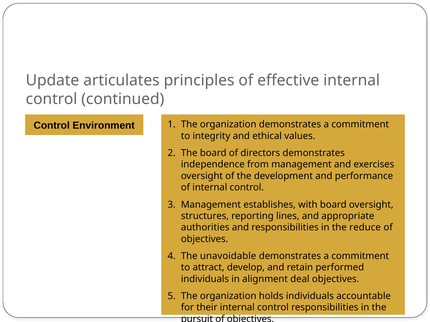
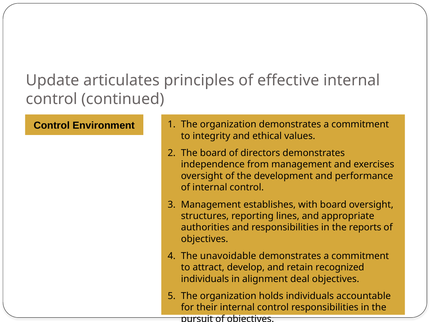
reduce: reduce -> reports
performed: performed -> recognized
